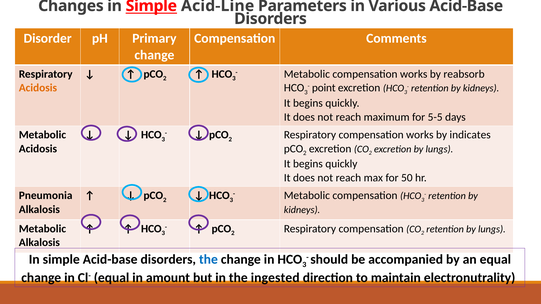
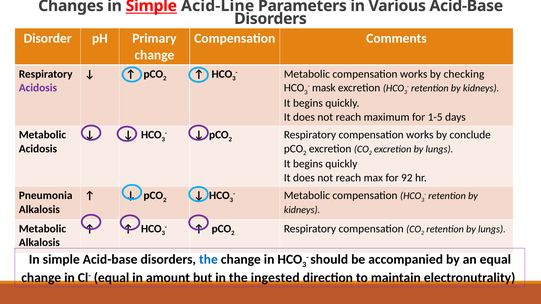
reabsorb: reabsorb -> checking
Acidosis at (38, 88) colour: orange -> purple
point: point -> mask
5-5: 5-5 -> 1-5
indicates: indicates -> conclude
50: 50 -> 92
